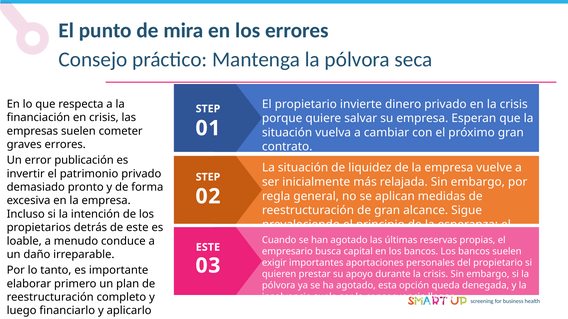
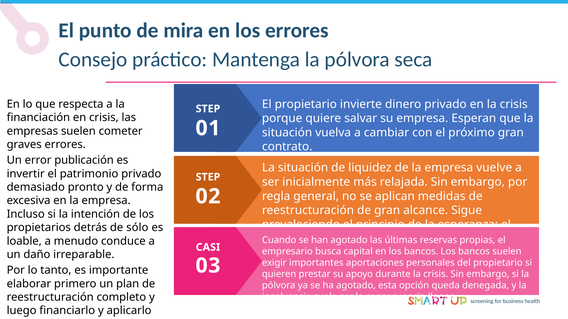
de este: este -> sólo
ESTE at (208, 248): ESTE -> CASI
